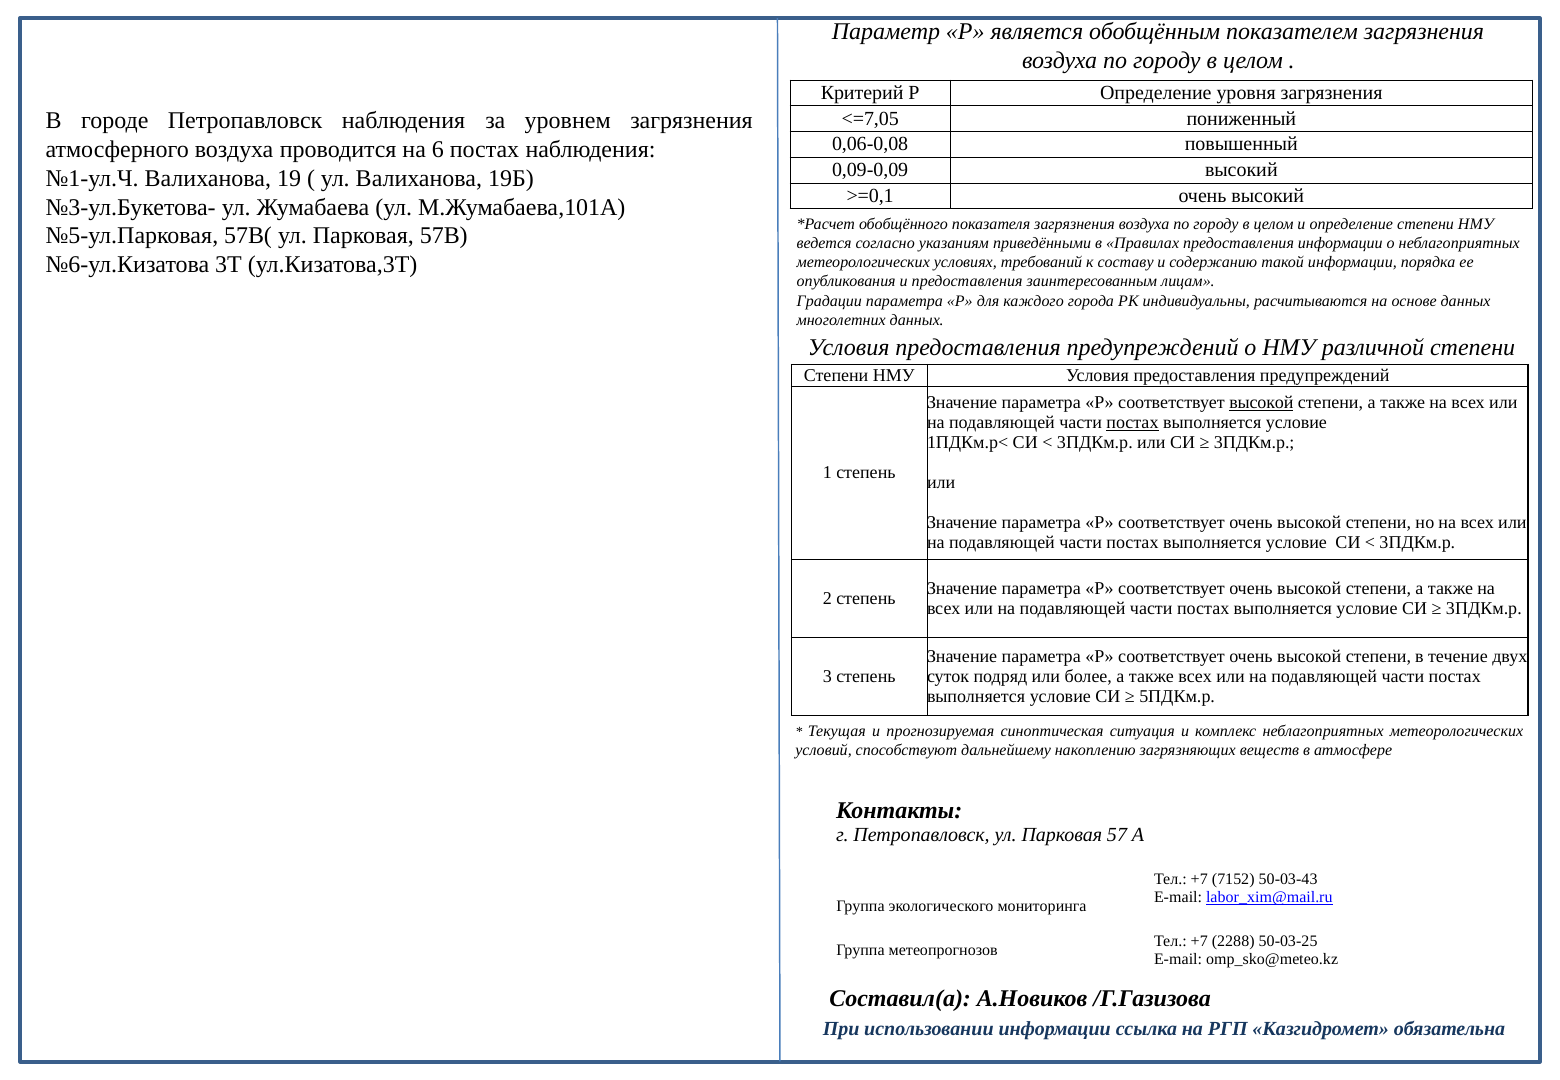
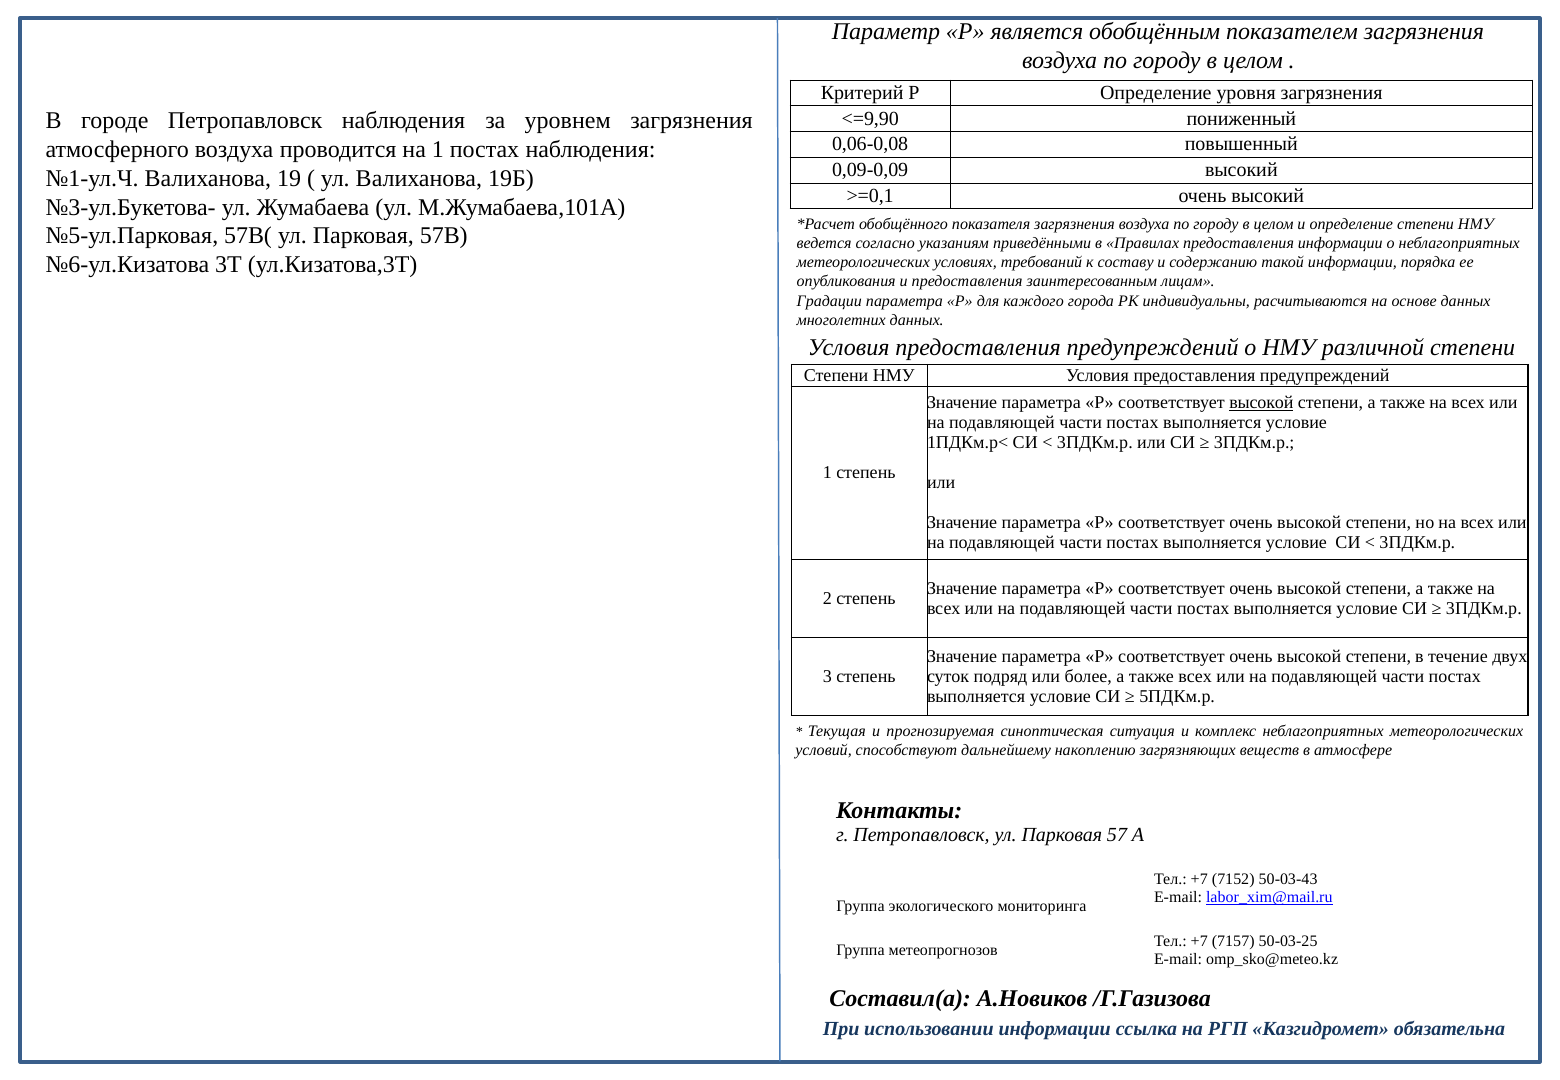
<=7,05: <=7,05 -> <=9,90
на 6: 6 -> 1
постах at (1132, 423) underline: present -> none
2288: 2288 -> 7157
